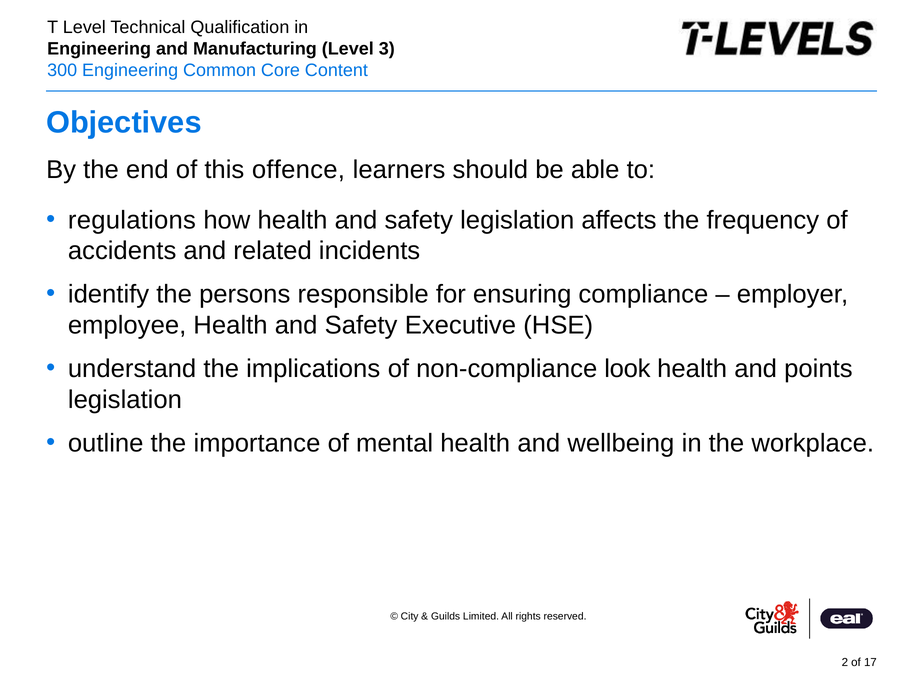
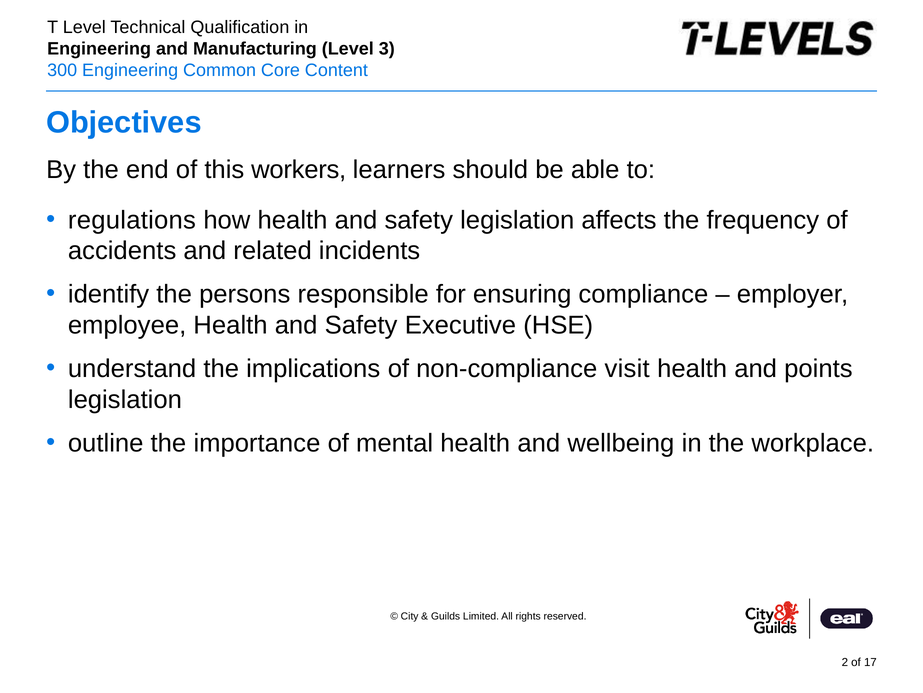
offence: offence -> workers
look: look -> visit
